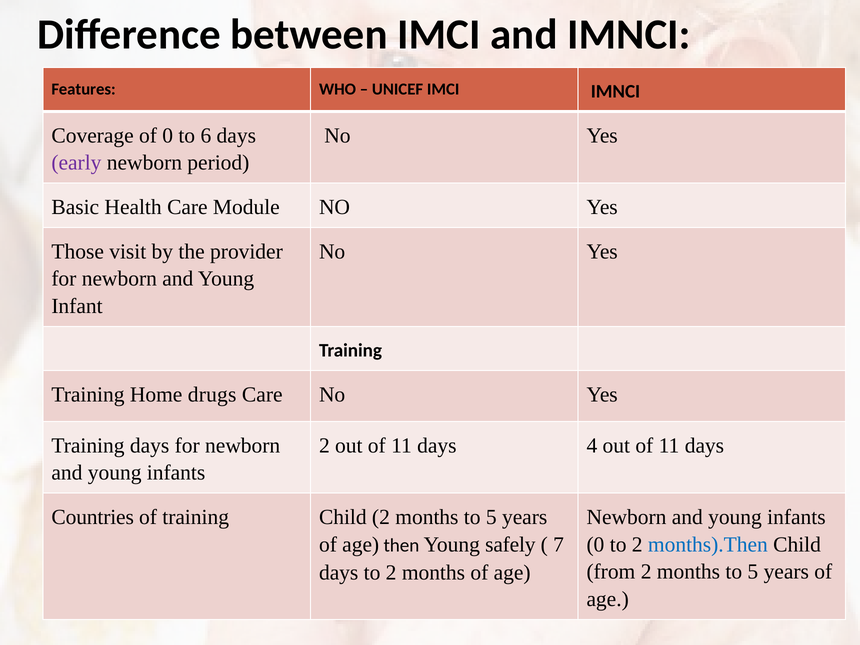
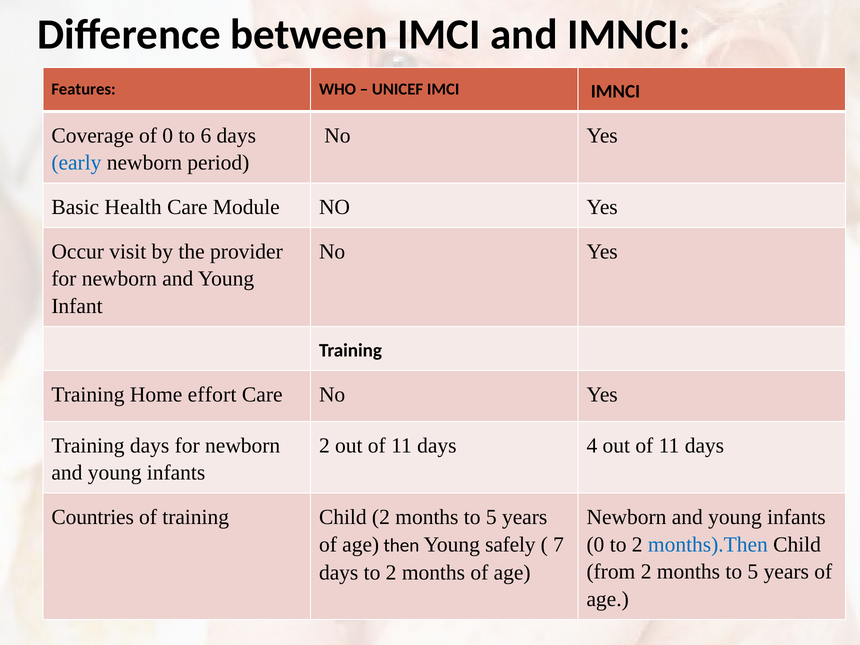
early colour: purple -> blue
Those: Those -> Occur
drugs: drugs -> effort
